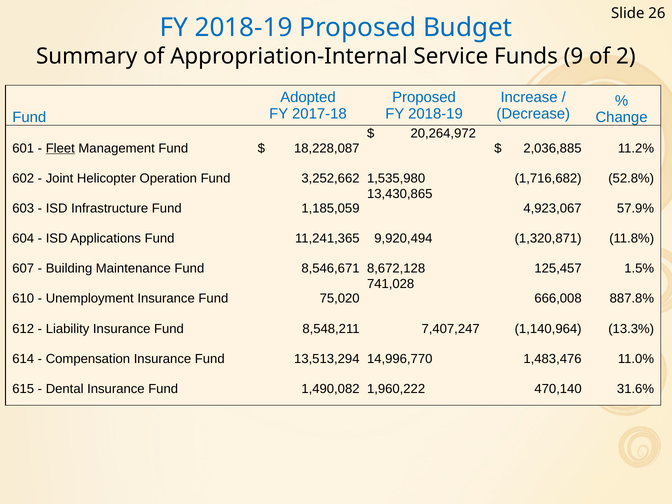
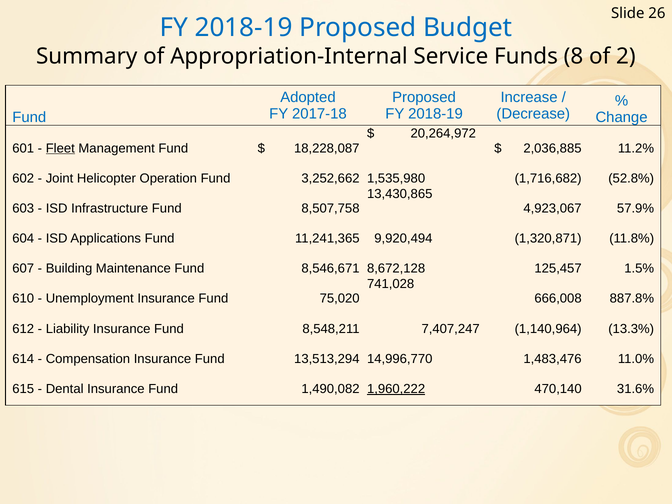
9: 9 -> 8
1,185,059: 1,185,059 -> 8,507,758
1,960,222 underline: none -> present
